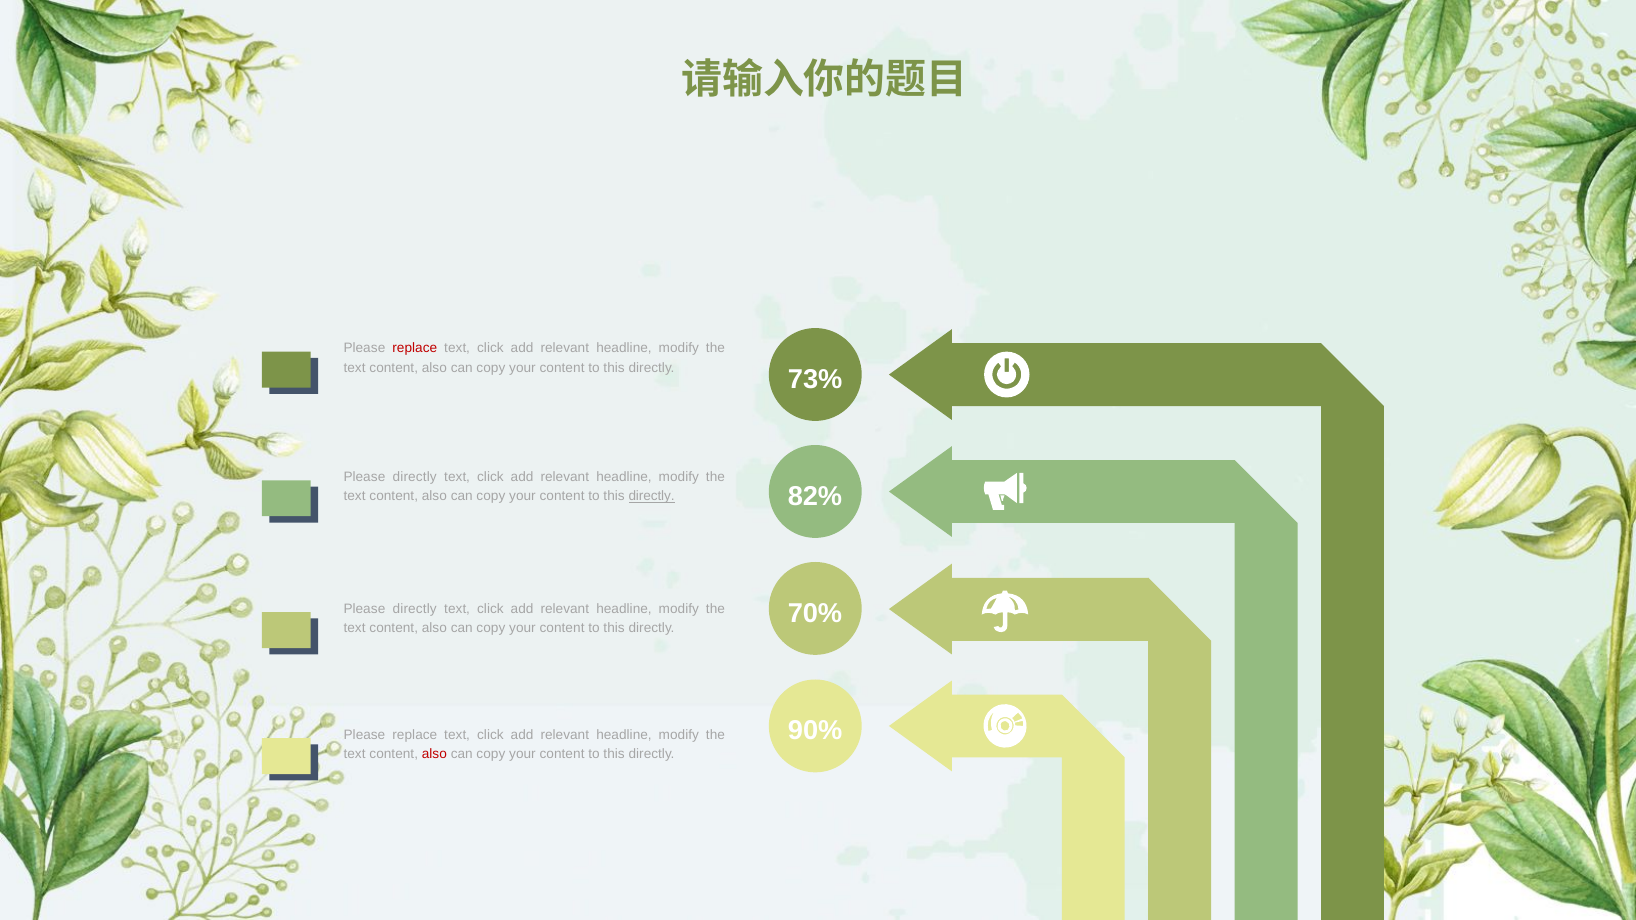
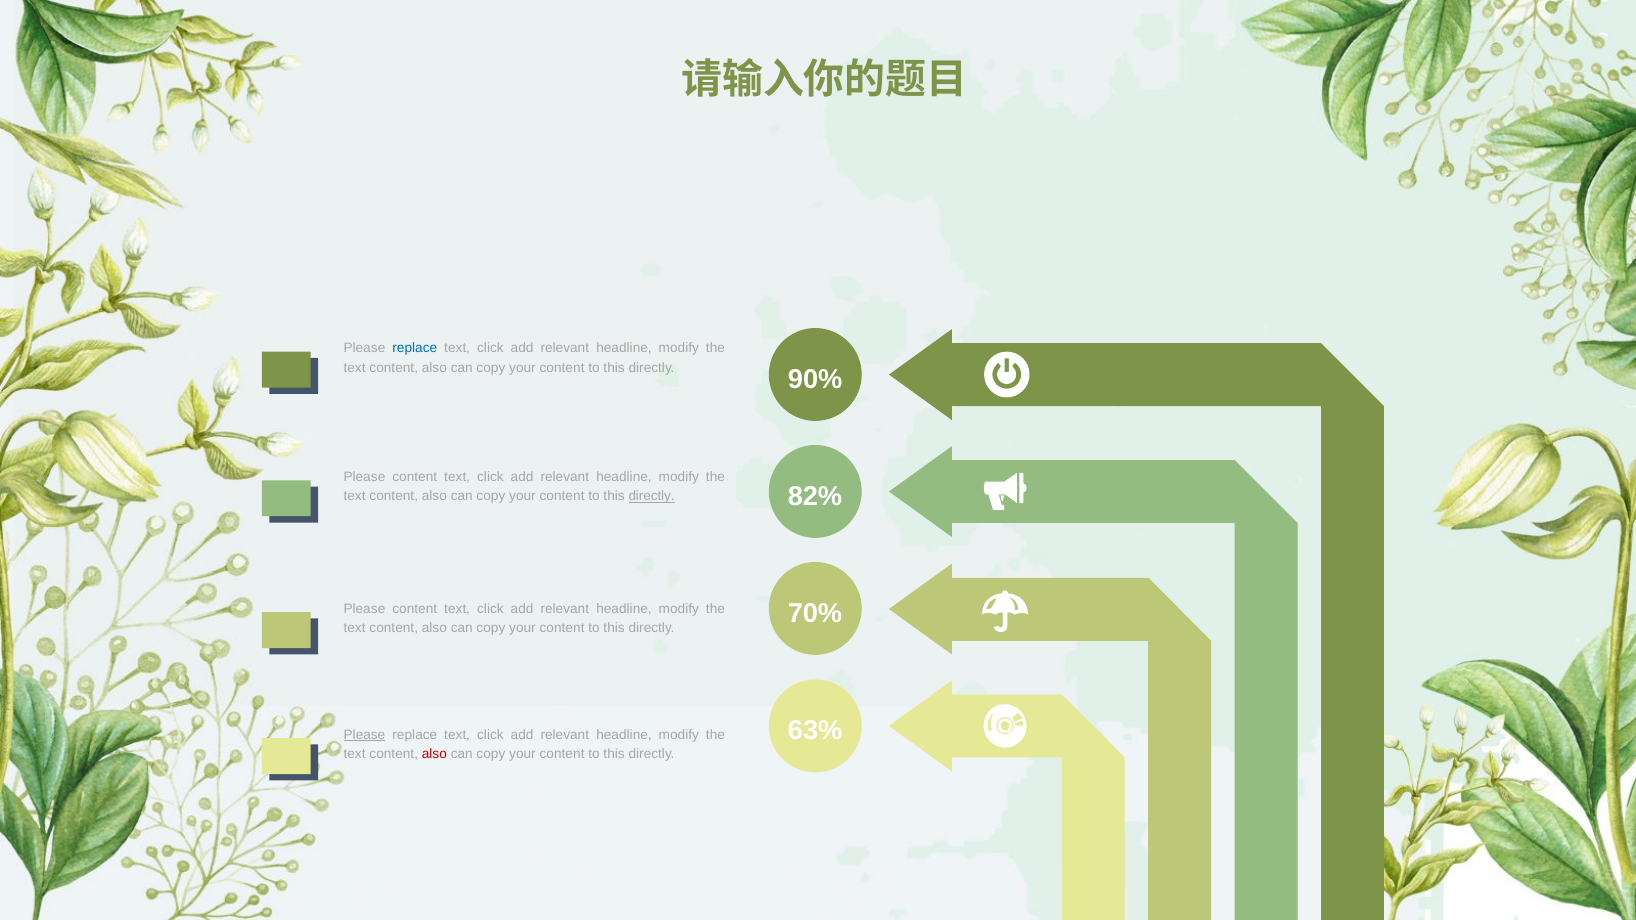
replace at (415, 348) colour: red -> blue
73%: 73% -> 90%
directly at (415, 477): directly -> content
directly at (415, 609): directly -> content
90%: 90% -> 63%
Please at (364, 735) underline: none -> present
